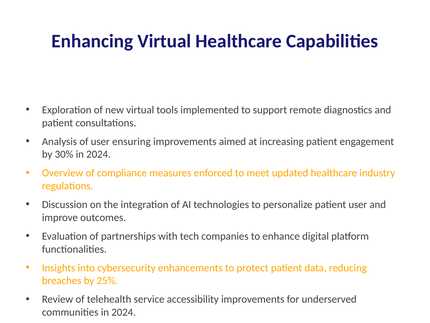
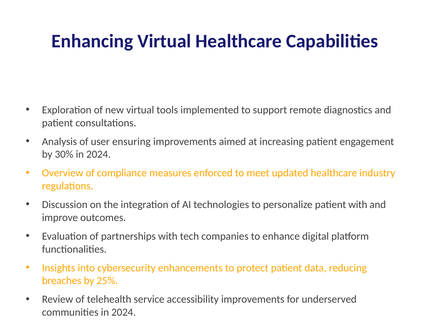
patient user: user -> with
